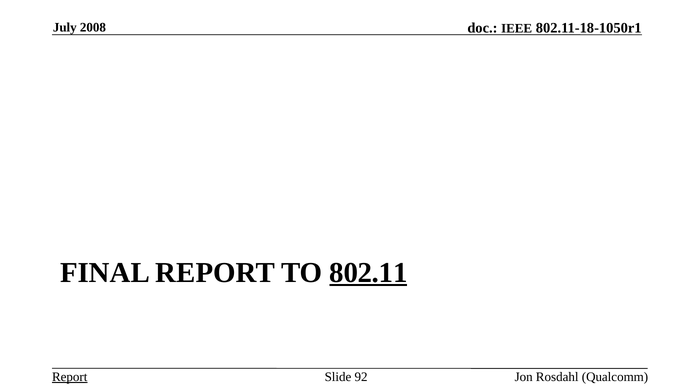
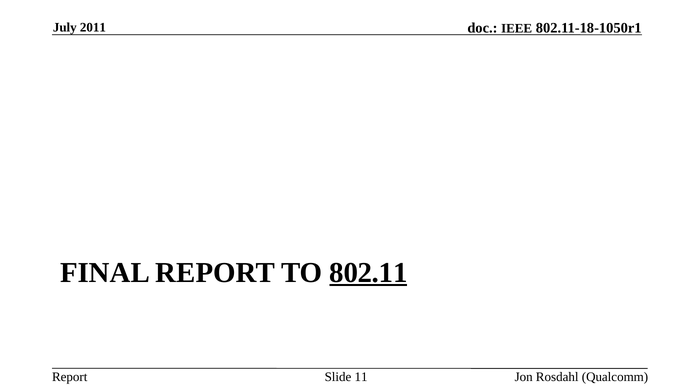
2008: 2008 -> 2011
Report at (70, 377) underline: present -> none
92: 92 -> 11
